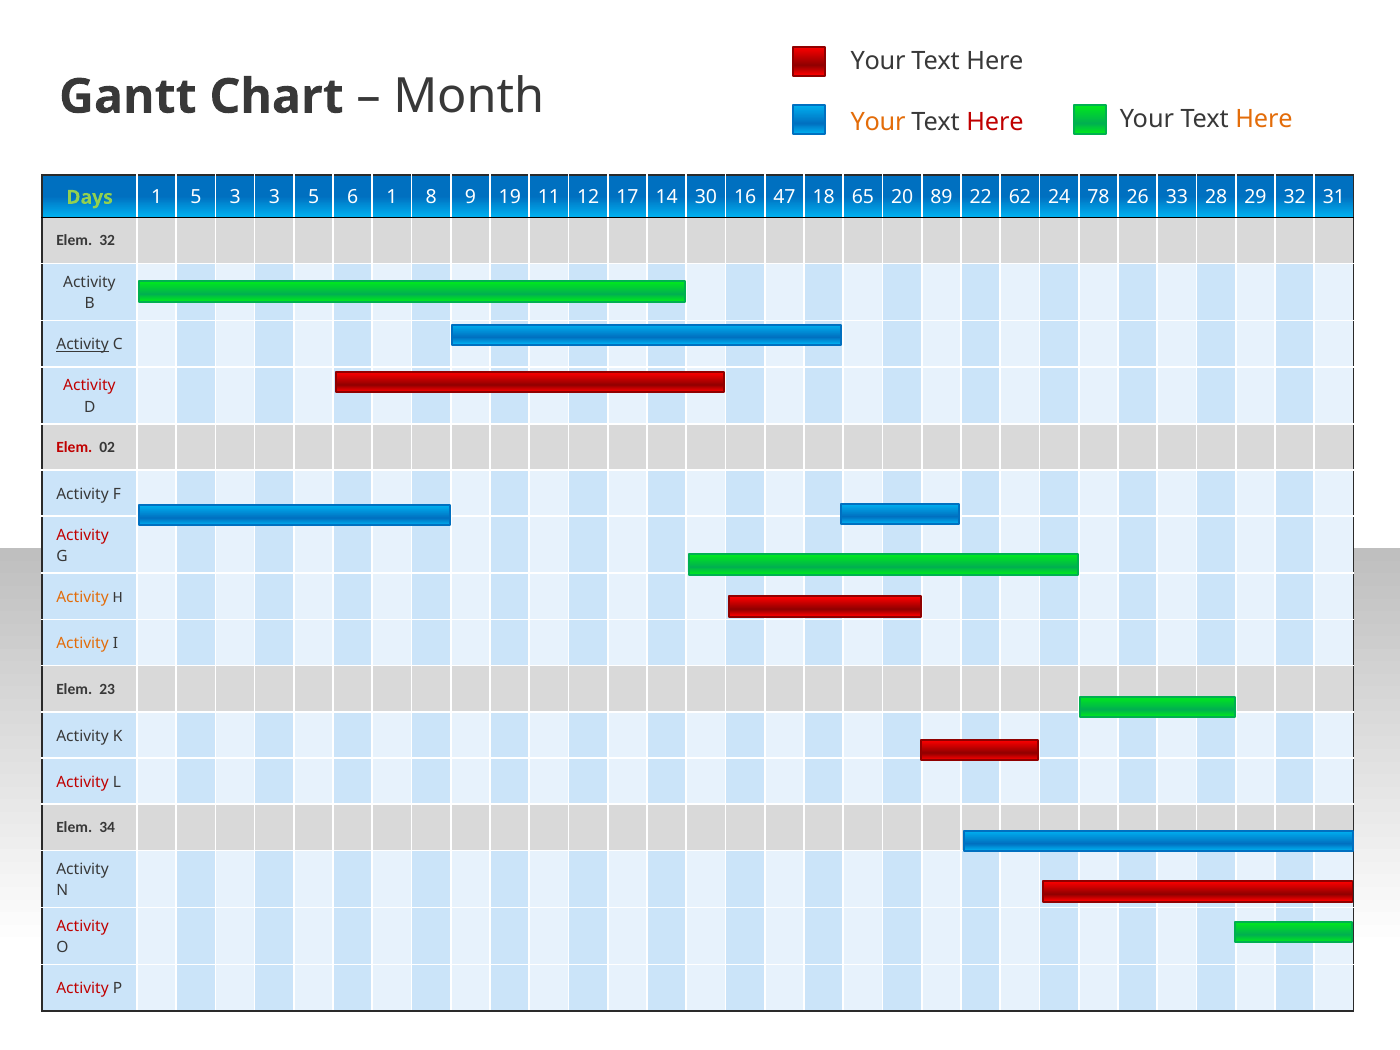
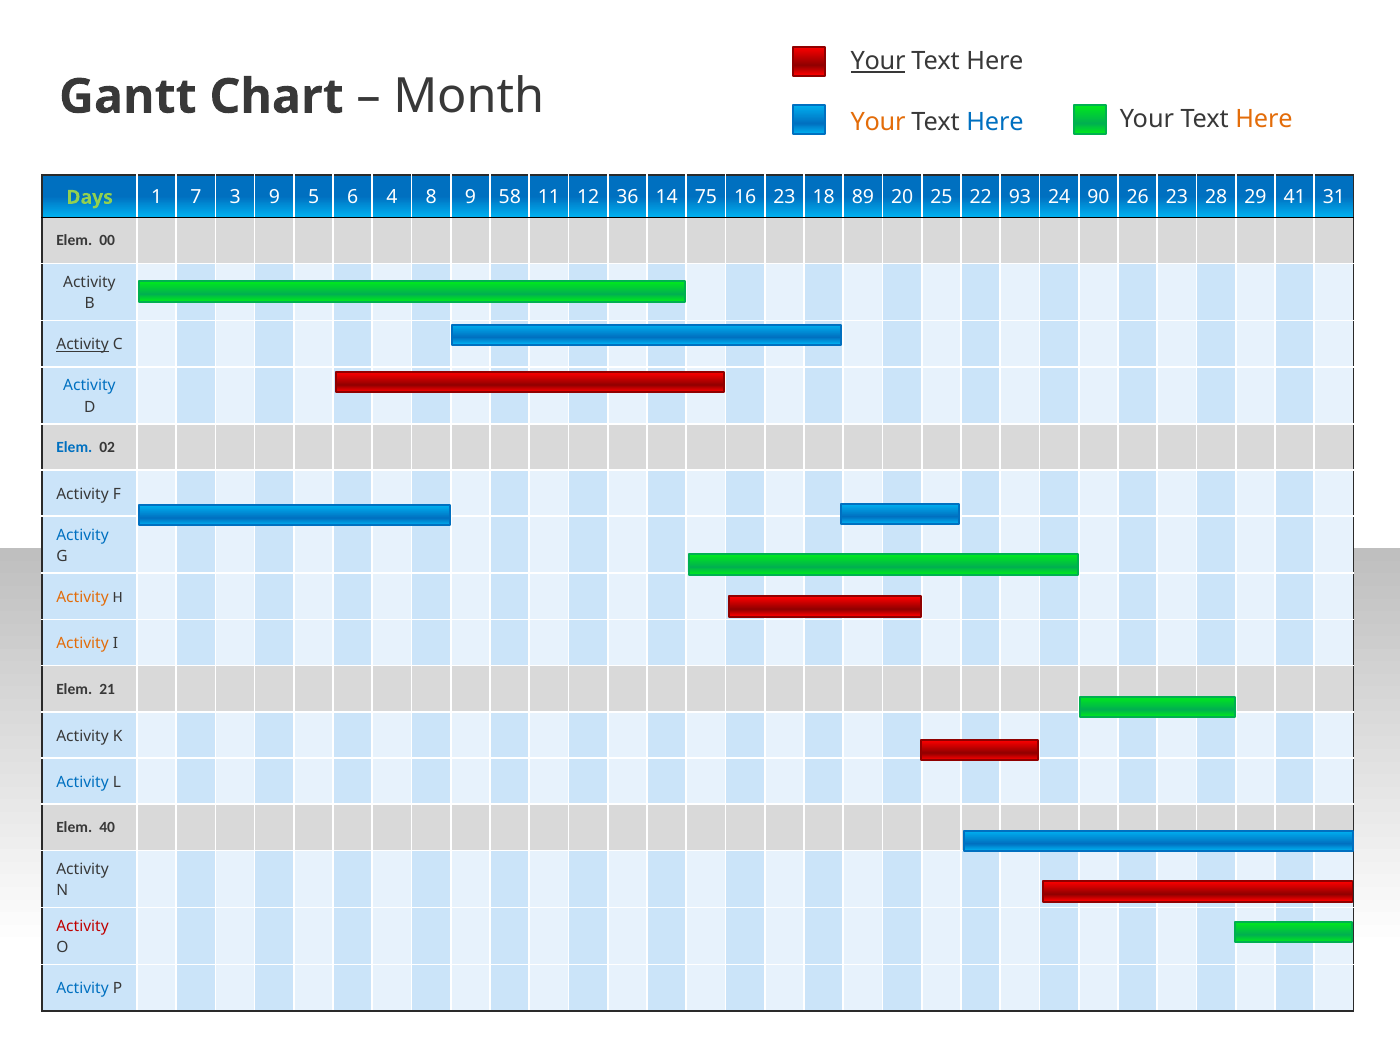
Your at (878, 61) underline: none -> present
Here at (995, 122) colour: red -> blue
1 5: 5 -> 7
3 3: 3 -> 9
6 1: 1 -> 4
19: 19 -> 58
17: 17 -> 36
30: 30 -> 75
16 47: 47 -> 23
65: 65 -> 89
89: 89 -> 25
62: 62 -> 93
78: 78 -> 90
26 33: 33 -> 23
29 32: 32 -> 41
Elem 32: 32 -> 00
Activity at (89, 385) colour: red -> blue
Elem at (74, 447) colour: red -> blue
Activity at (82, 535) colour: red -> blue
23: 23 -> 21
Activity at (82, 782) colour: red -> blue
34: 34 -> 40
Activity at (82, 989) colour: red -> blue
